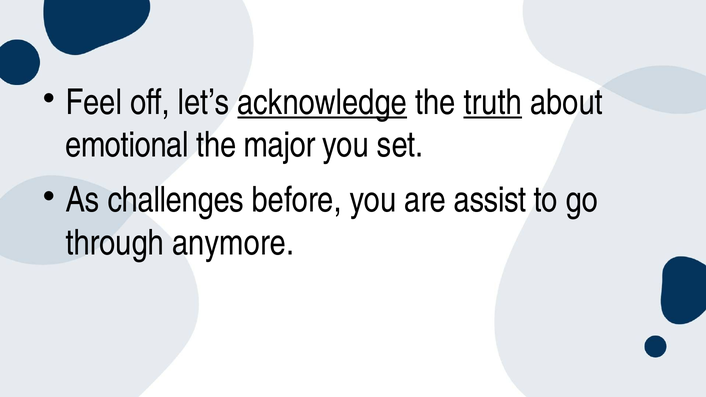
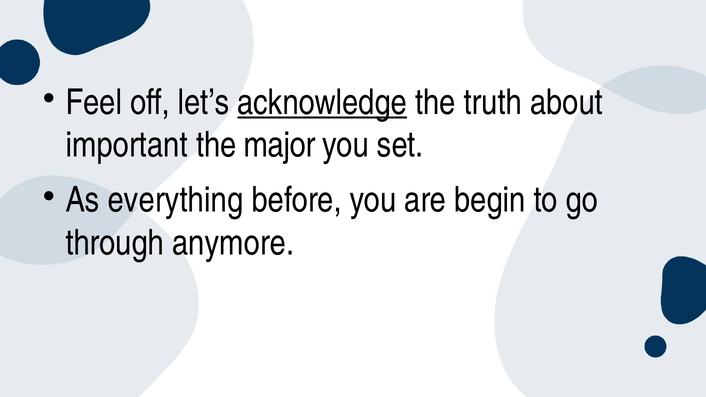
truth underline: present -> none
emotional: emotional -> important
challenges: challenges -> everything
assist: assist -> begin
